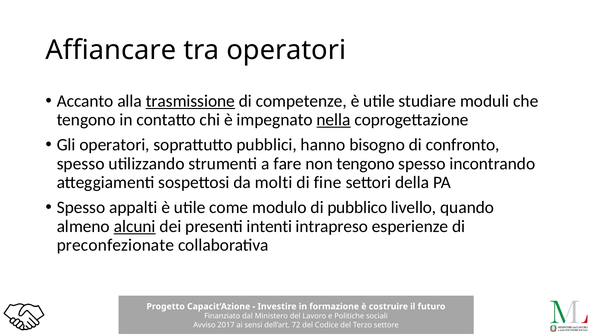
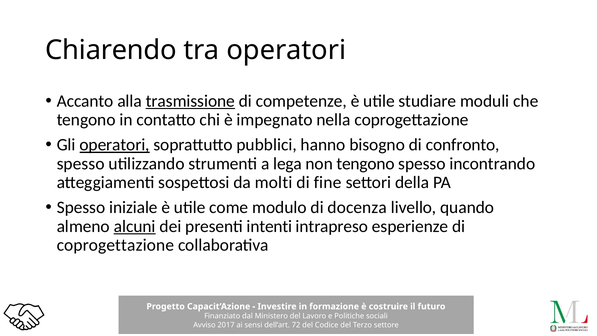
Affiancare: Affiancare -> Chiarendo
nella underline: present -> none
operatori at (115, 145) underline: none -> present
fare: fare -> lega
appalti: appalti -> iniziale
pubblico: pubblico -> docenza
preconfezionate at (115, 245): preconfezionate -> coprogettazione
